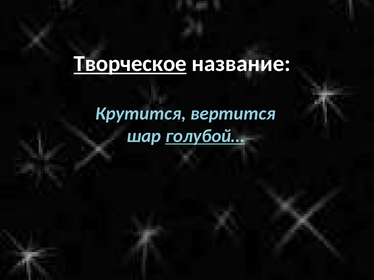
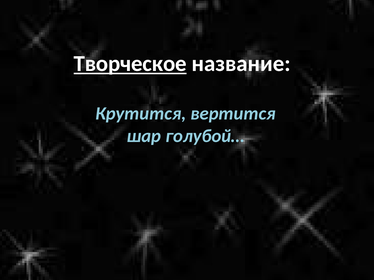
голубой… underline: present -> none
